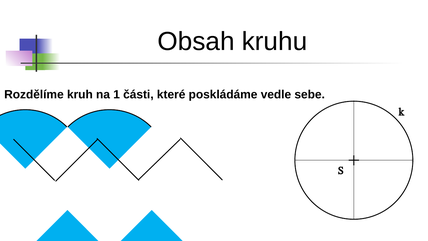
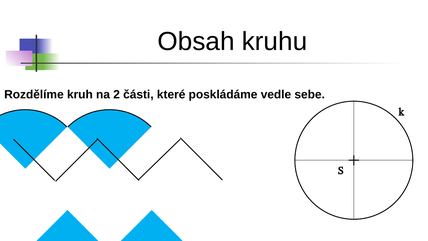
1: 1 -> 2
